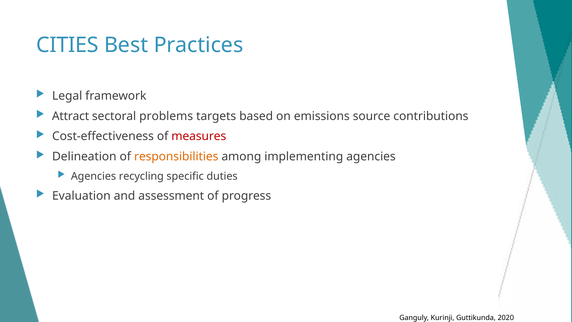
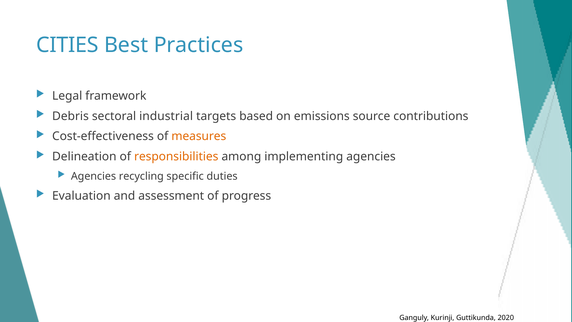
Attract: Attract -> Debris
problems: problems -> industrial
measures colour: red -> orange
